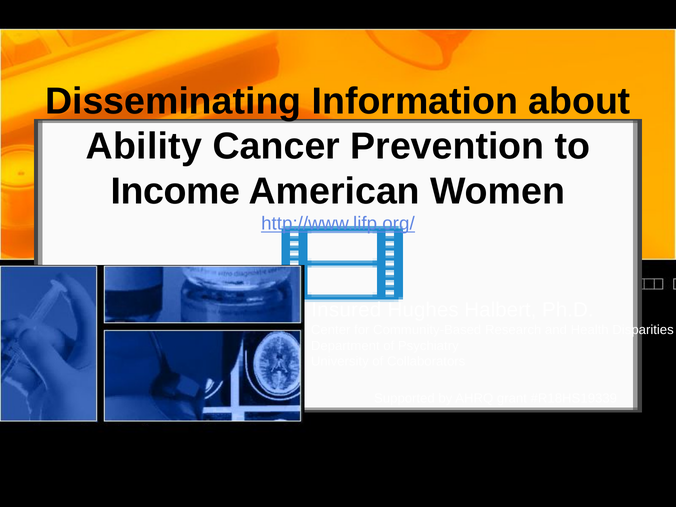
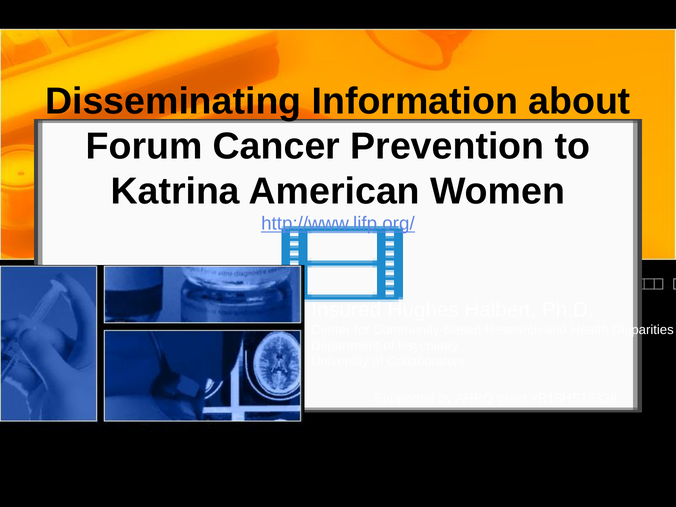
Ability: Ability -> Forum
Income: Income -> Katrina
